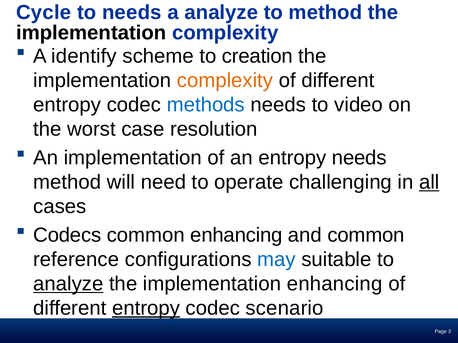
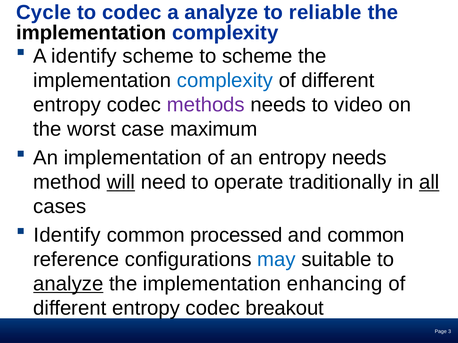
to needs: needs -> codec
to method: method -> reliable
to creation: creation -> scheme
complexity at (225, 81) colour: orange -> blue
methods colour: blue -> purple
resolution: resolution -> maximum
will underline: none -> present
challenging: challenging -> traditionally
Codecs at (67, 235): Codecs -> Identify
common enhancing: enhancing -> processed
entropy at (146, 309) underline: present -> none
scenario: scenario -> breakout
